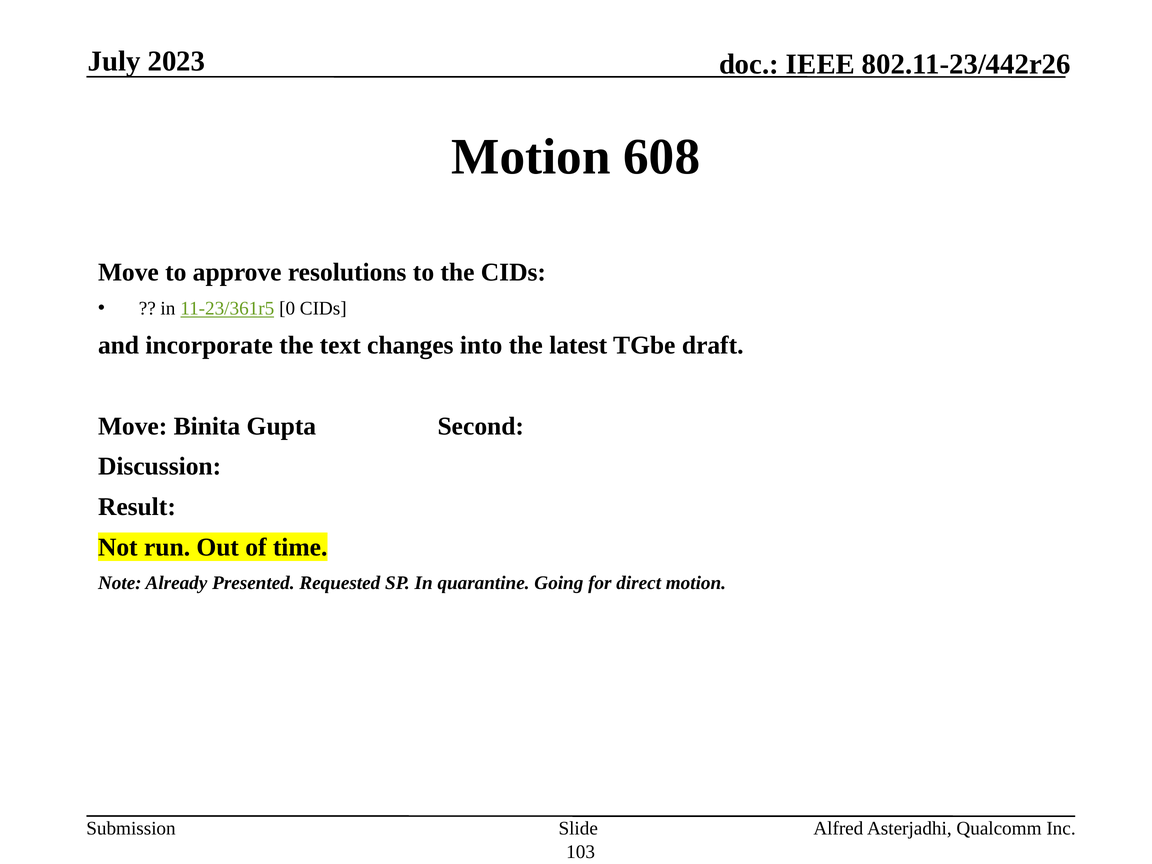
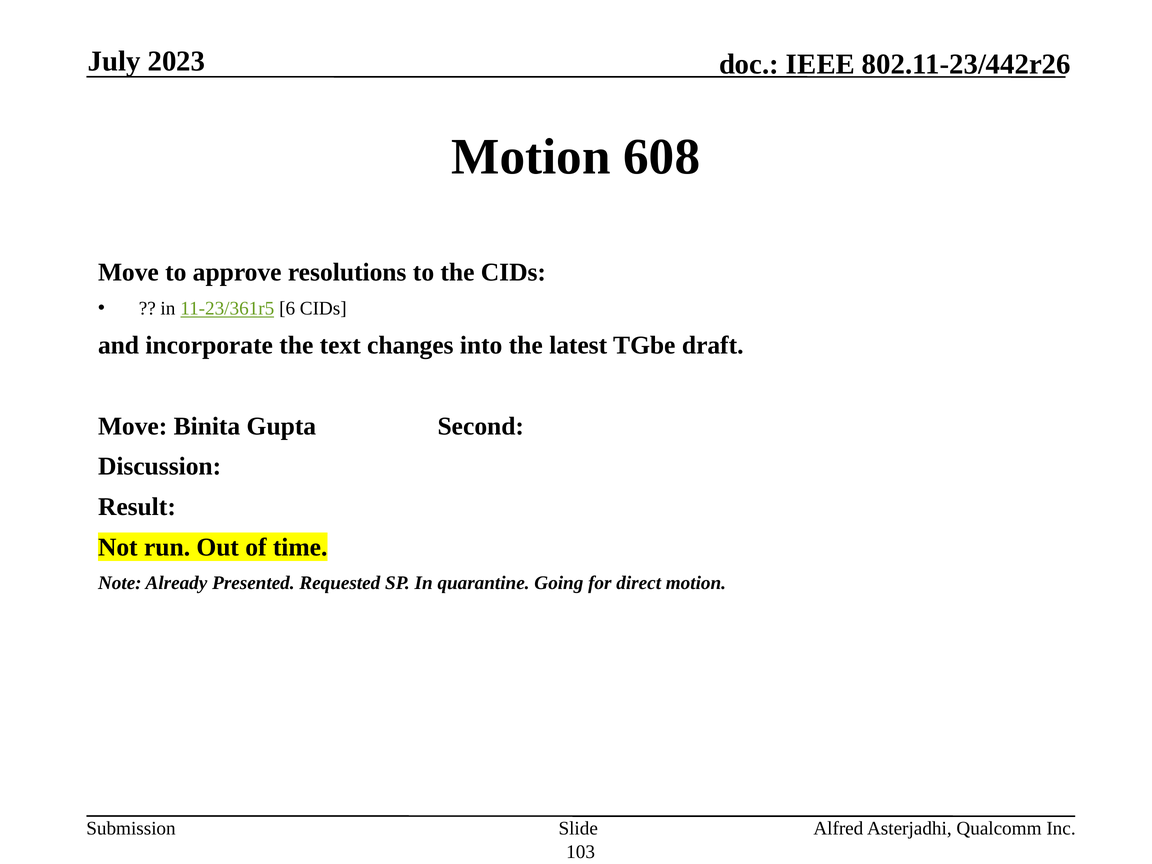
0: 0 -> 6
